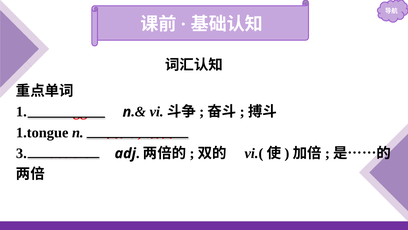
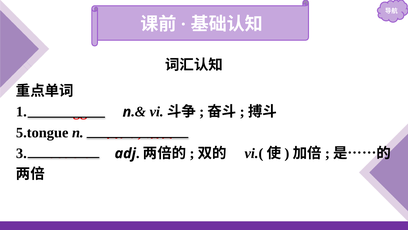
1.tongue: 1.tongue -> 5.tongue
